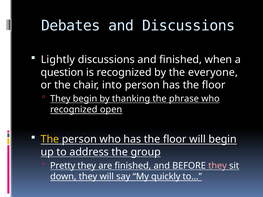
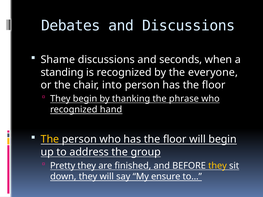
Lightly: Lightly -> Shame
and finished: finished -> seconds
question: question -> standing
open: open -> hand
they at (218, 166) colour: pink -> yellow
quickly: quickly -> ensure
